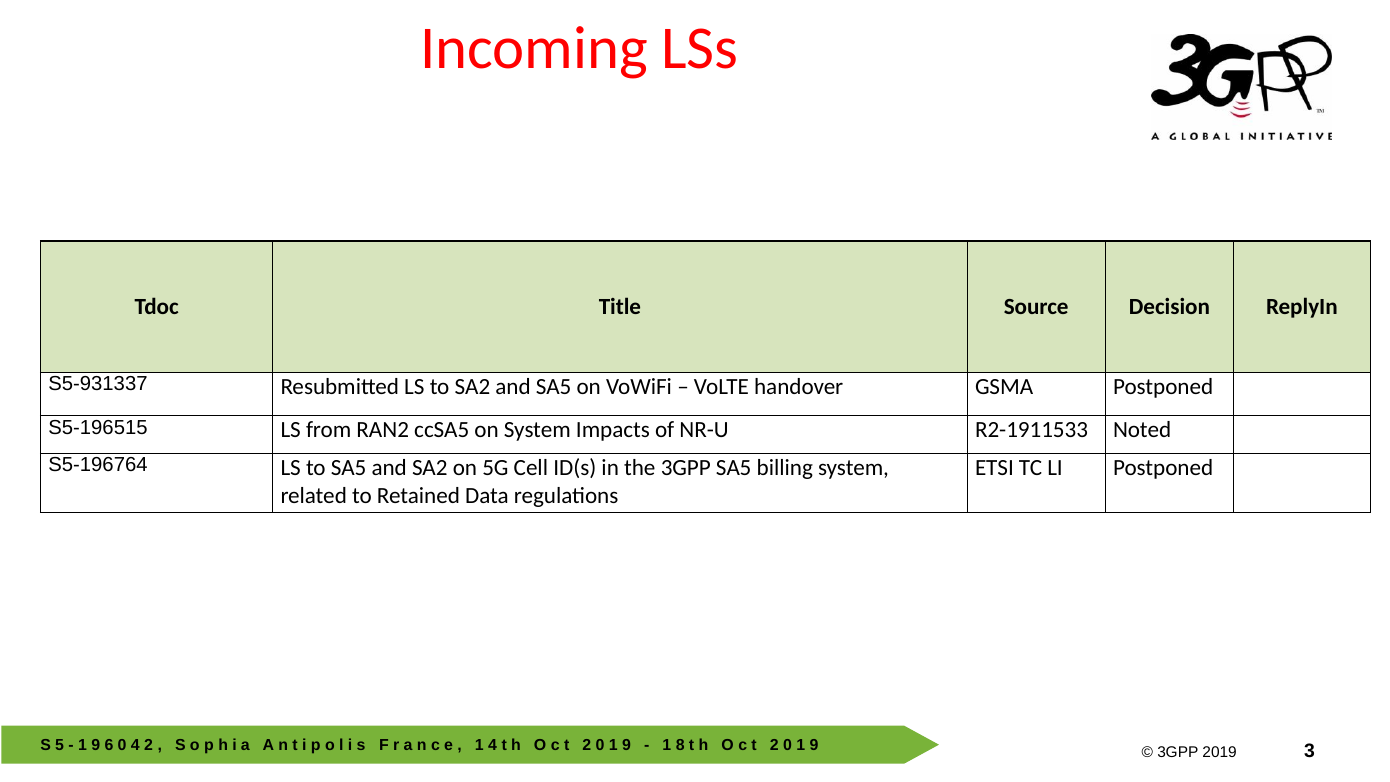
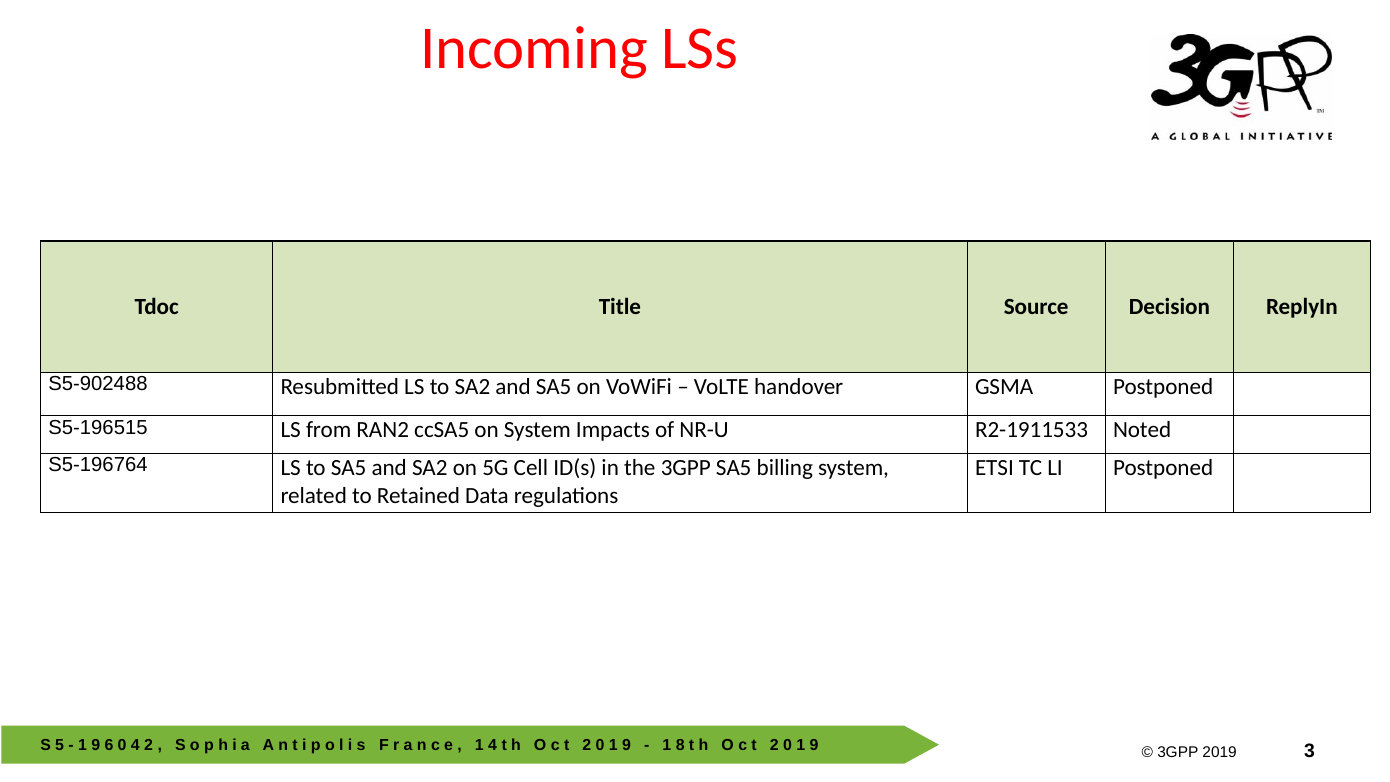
S5-931337: S5-931337 -> S5-902488
